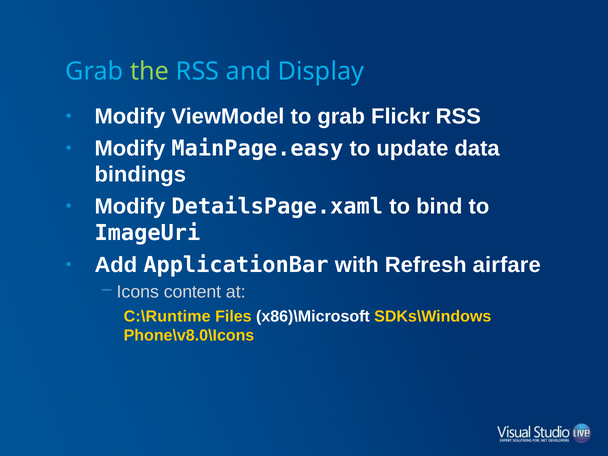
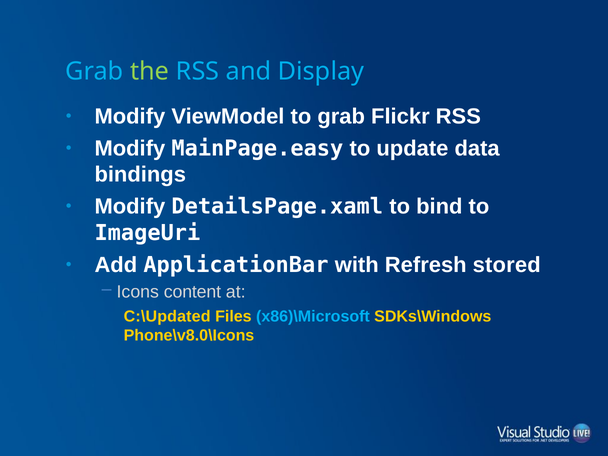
airfare: airfare -> stored
C:\Runtime: C:\Runtime -> C:\Updated
x86)\Microsoft colour: white -> light blue
